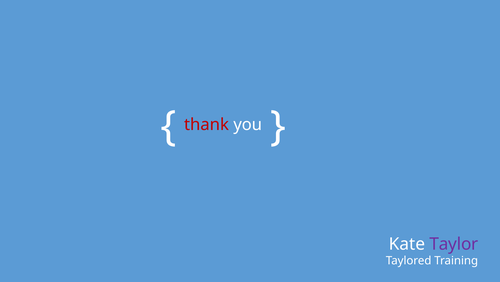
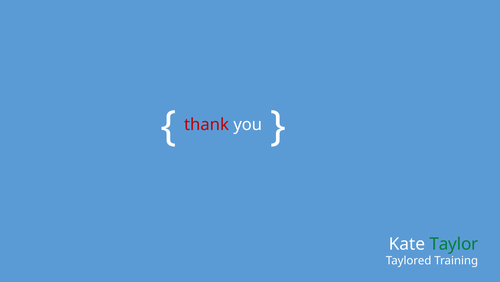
Taylor colour: purple -> green
